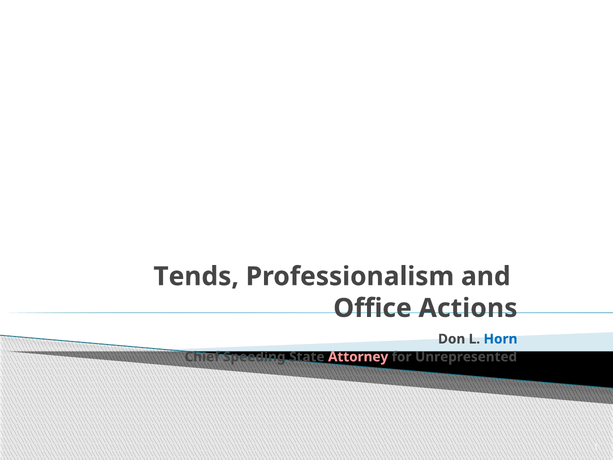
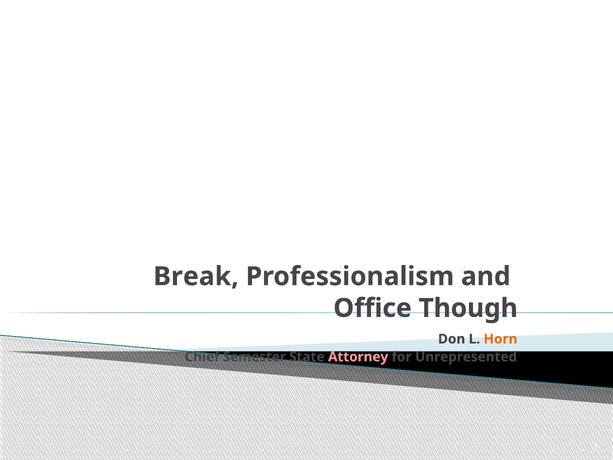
Tends: Tends -> Break
Actions: Actions -> Though
Horn colour: blue -> orange
Speeding: Speeding -> Semester
